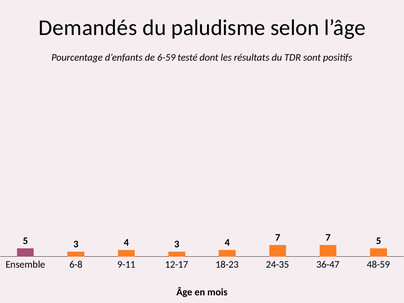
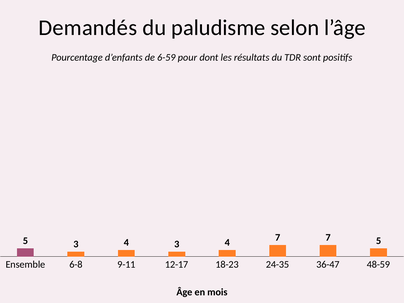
testé: testé -> pour
